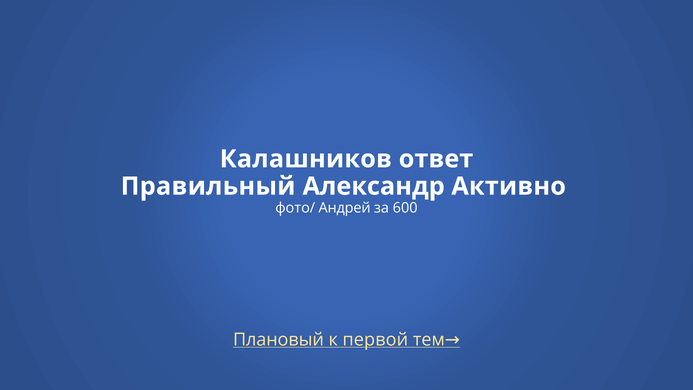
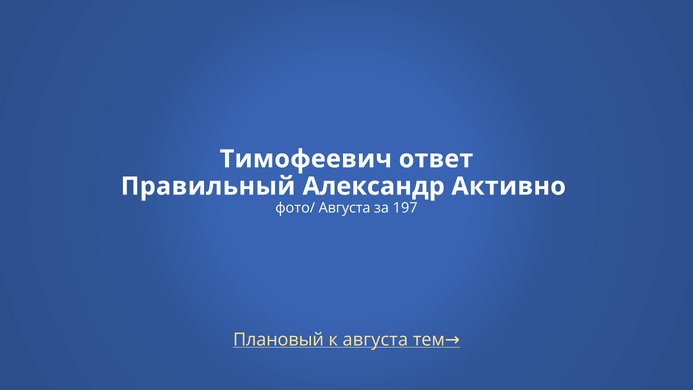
Калашников: Калашников -> Тимофеевич
фото/ Андрей: Андрей -> Августа
600: 600 -> 197
к первой: первой -> августа
